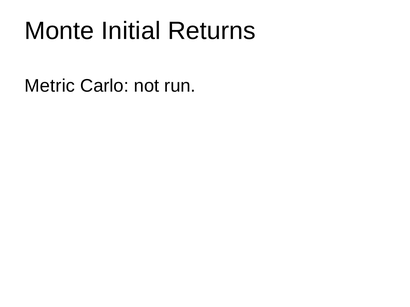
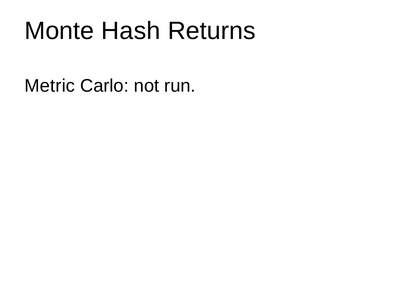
Initial: Initial -> Hash
